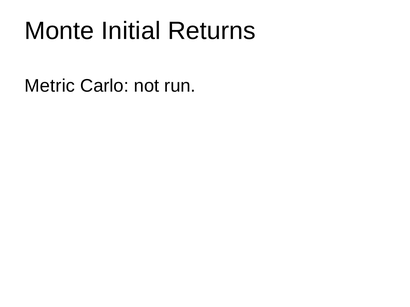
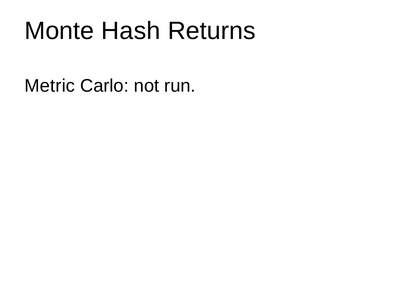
Initial: Initial -> Hash
